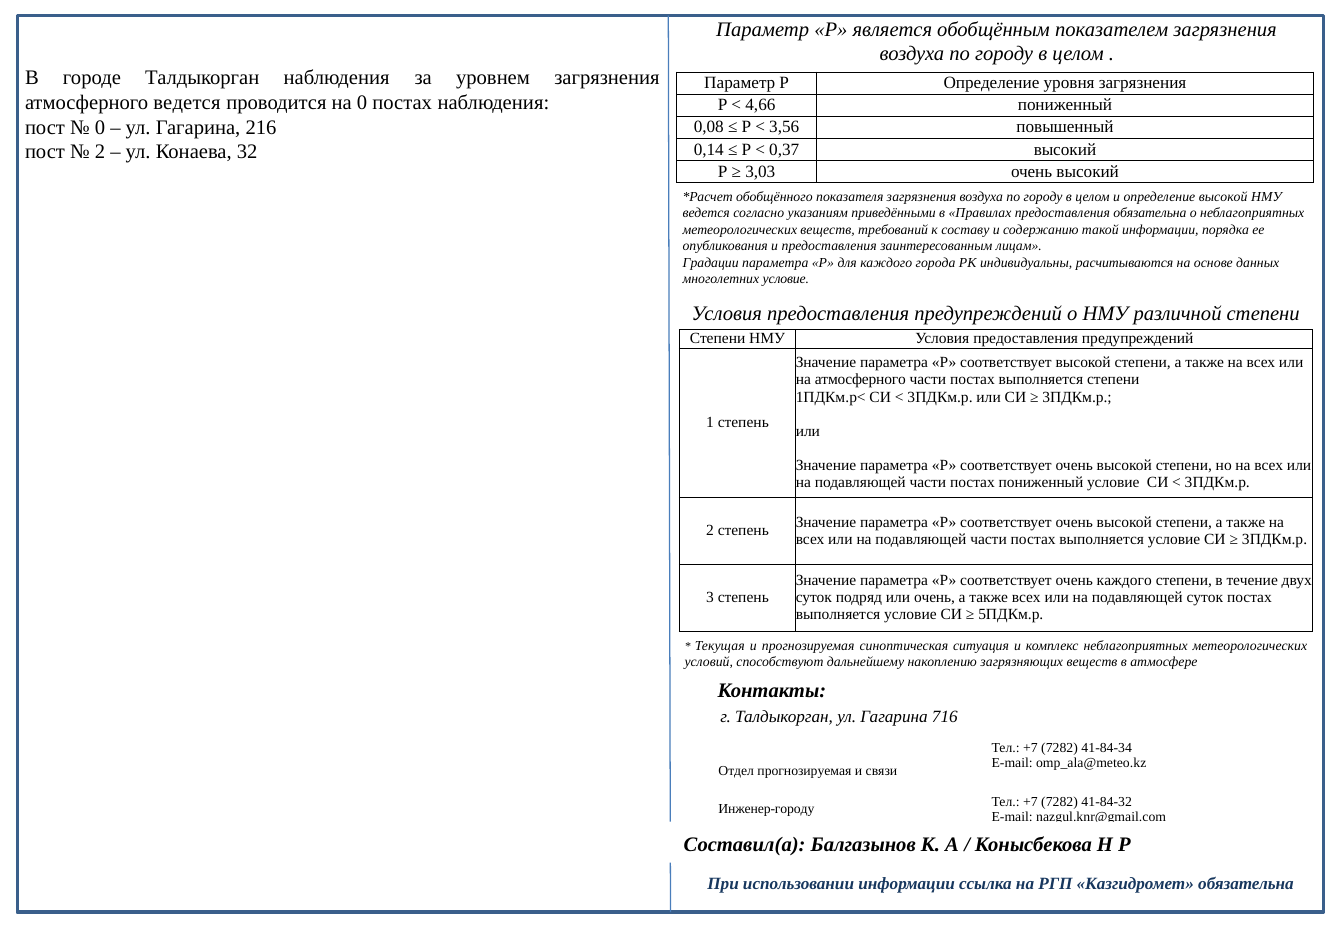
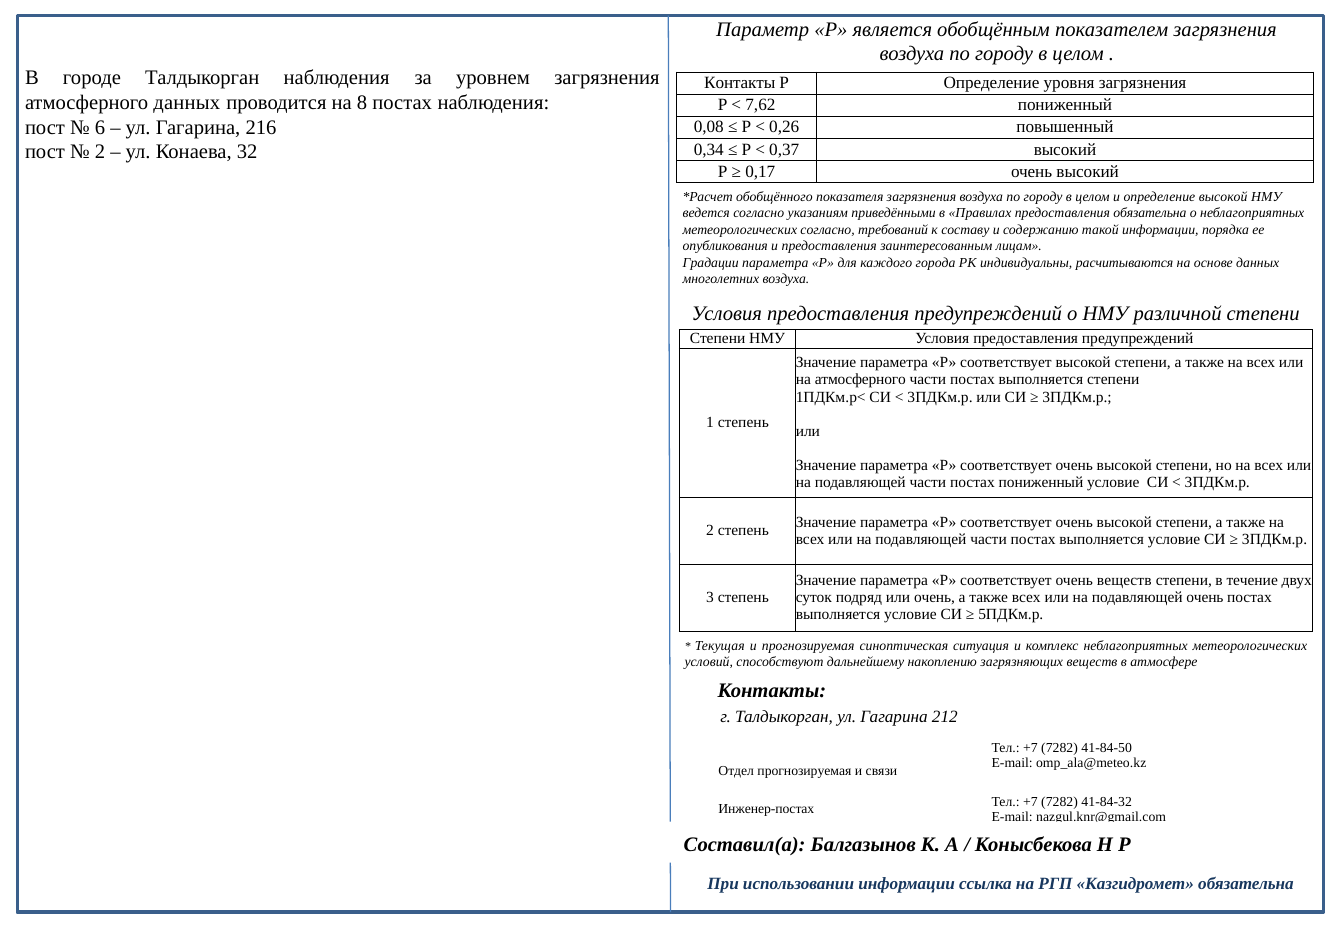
Параметр at (740, 83): Параметр -> Контакты
атмосферного ведется: ведется -> данных
на 0: 0 -> 8
4,66: 4,66 -> 7,62
0 at (100, 127): 0 -> 6
3,56: 3,56 -> 0,26
0,14: 0,14 -> 0,34
3,03: 3,03 -> 0,17
метеорологических веществ: веществ -> согласно
многолетних условие: условие -> воздуха
очень каждого: каждого -> веществ
подавляющей суток: суток -> очень
716: 716 -> 212
41-84-34: 41-84-34 -> 41-84-50
Инженер-городу: Инженер-городу -> Инженер-постах
